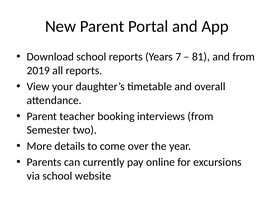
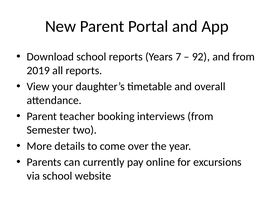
81: 81 -> 92
